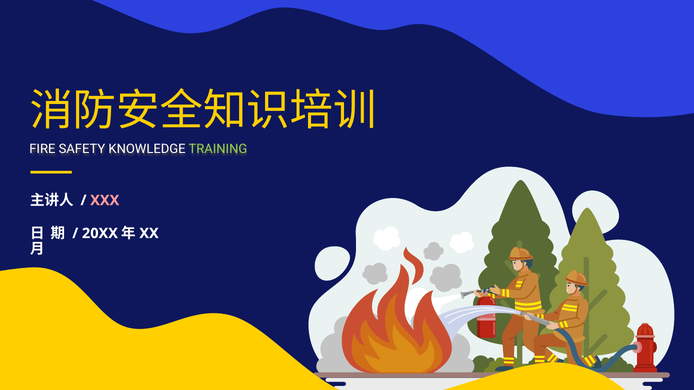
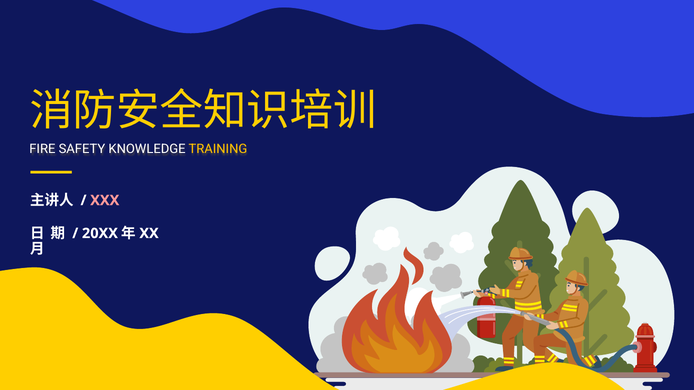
TRAINING colour: light green -> yellow
